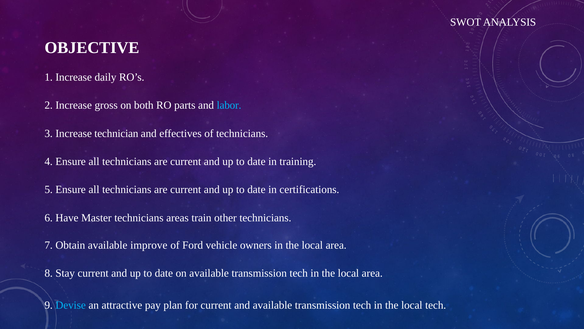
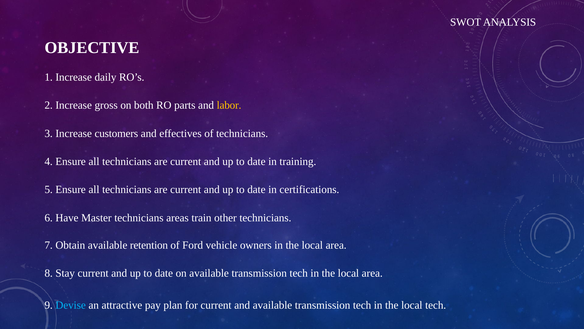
labor colour: light blue -> yellow
technician: technician -> customers
improve: improve -> retention
